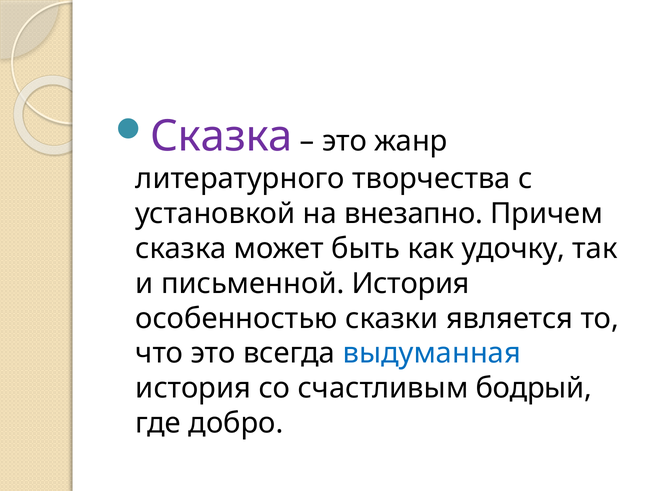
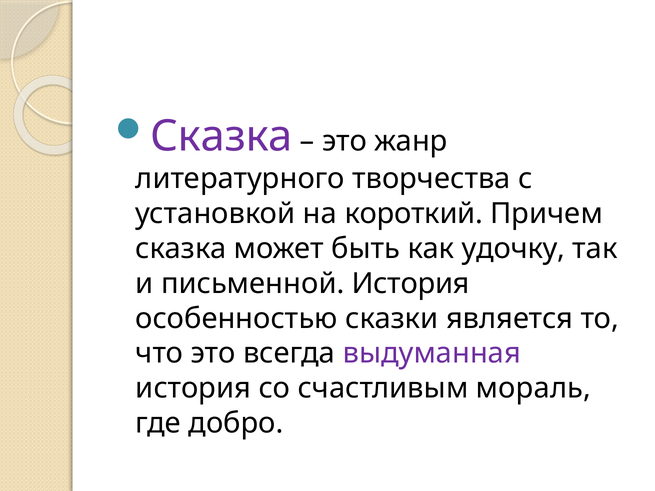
внезапно: внезапно -> короткий
выдуманная colour: blue -> purple
бодрый: бодрый -> мораль
